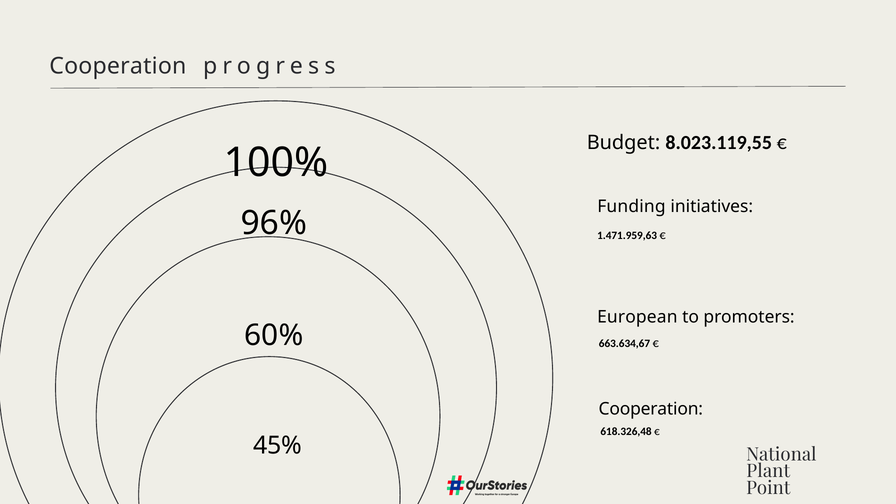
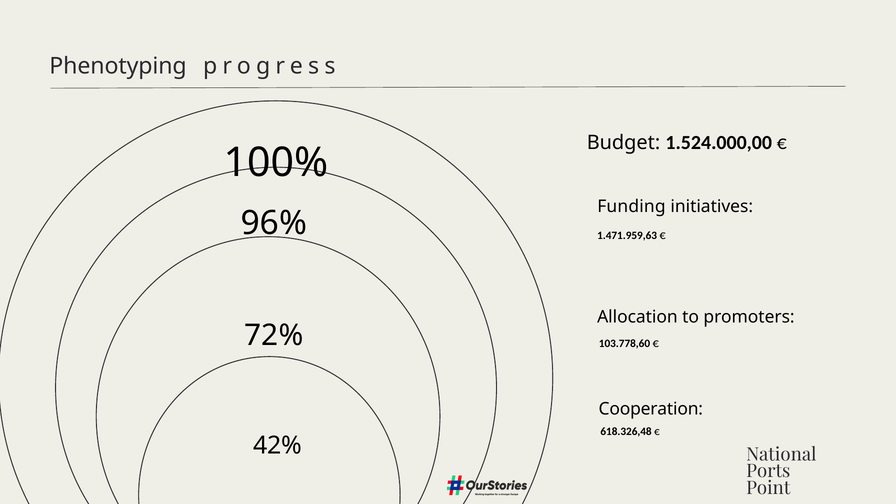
Cooperation at (118, 66): Cooperation -> Phenotyping
8.023.119,55: 8.023.119,55 -> 1.524.000,00
European: European -> Allocation
60%: 60% -> 72%
663.634,67: 663.634,67 -> 103.778,60
45%: 45% -> 42%
Plant: Plant -> Ports
